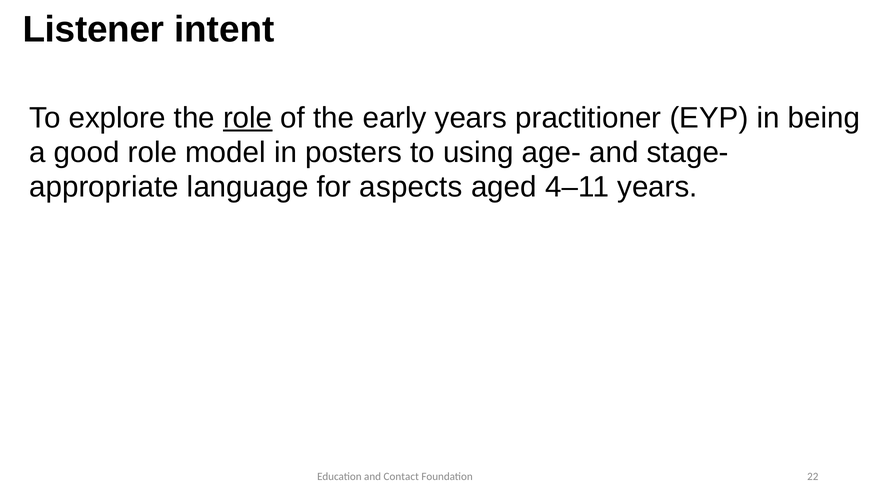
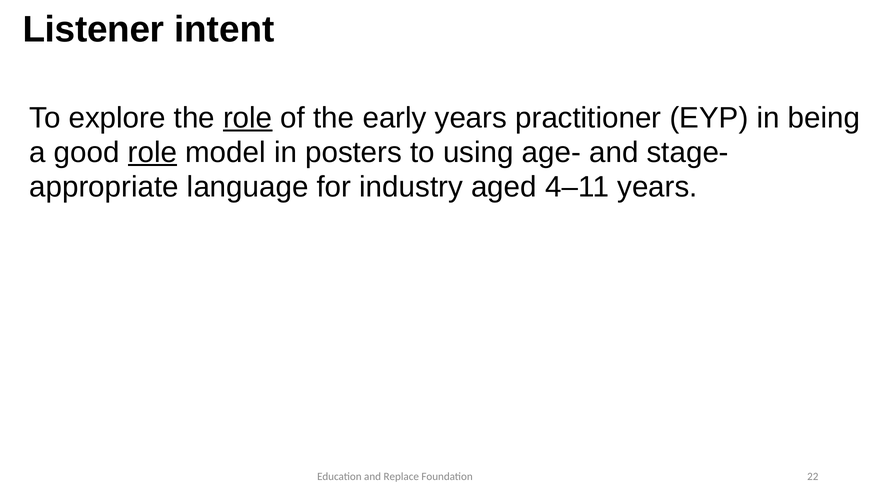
role at (152, 152) underline: none -> present
aspects: aspects -> industry
Contact: Contact -> Replace
